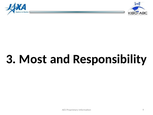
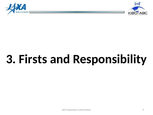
Most: Most -> Firsts
